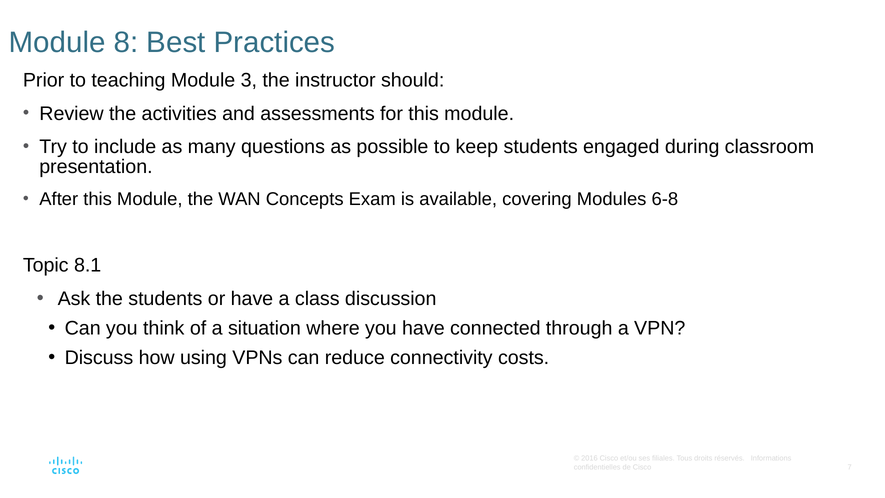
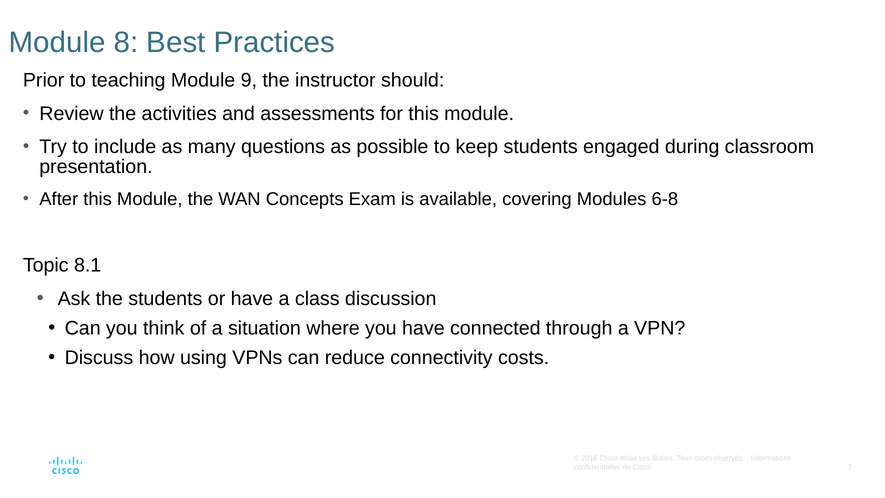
3: 3 -> 9
